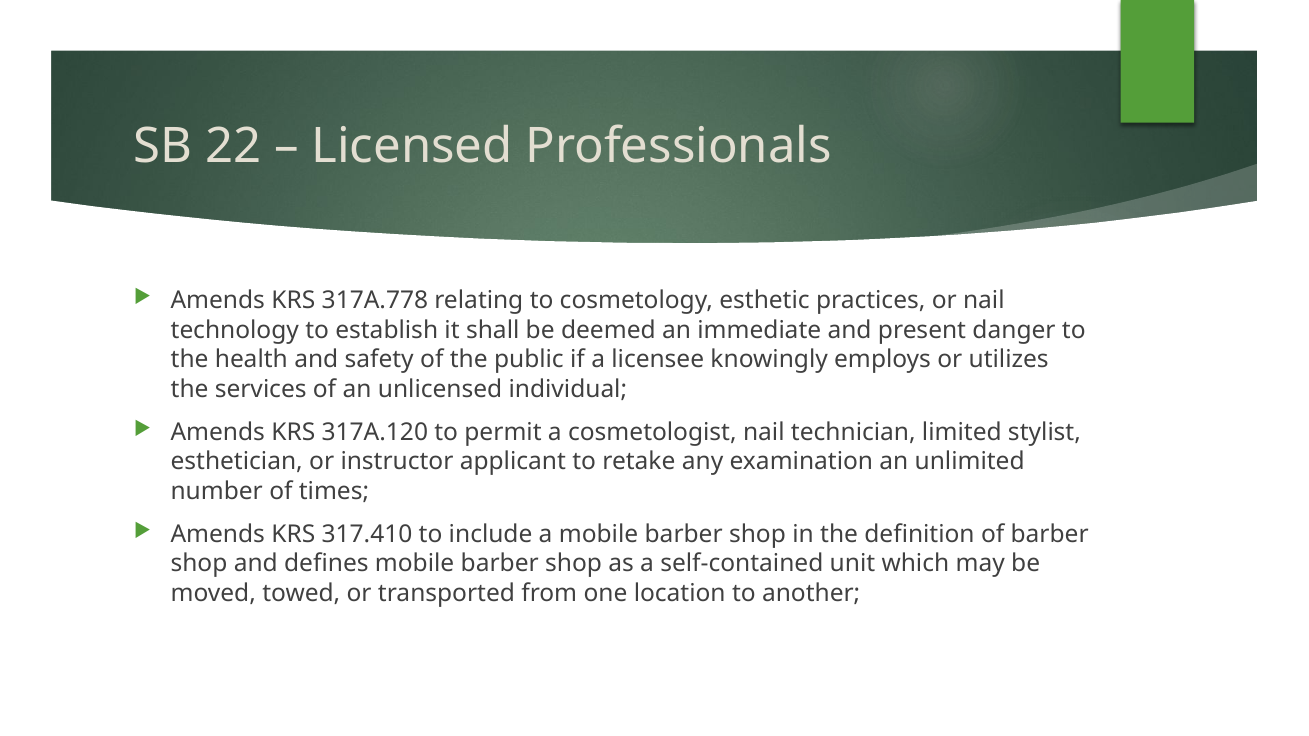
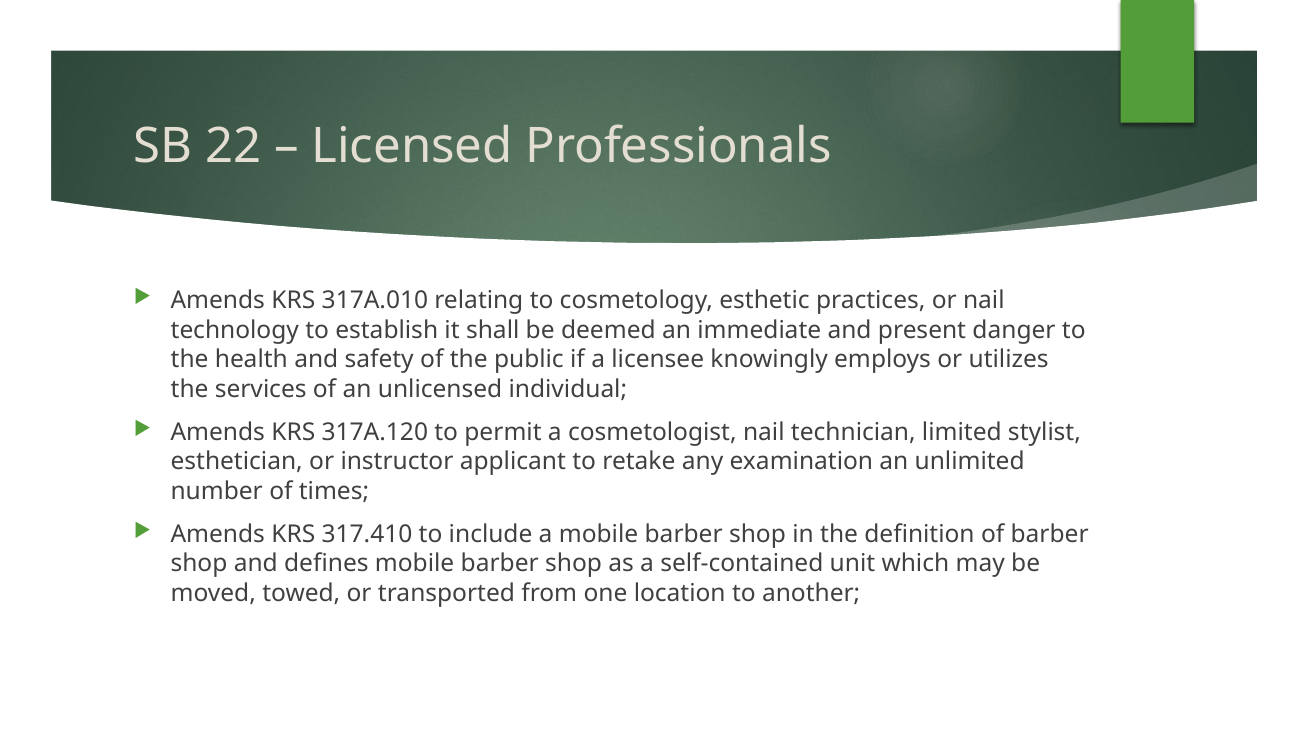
317A.778: 317A.778 -> 317A.010
